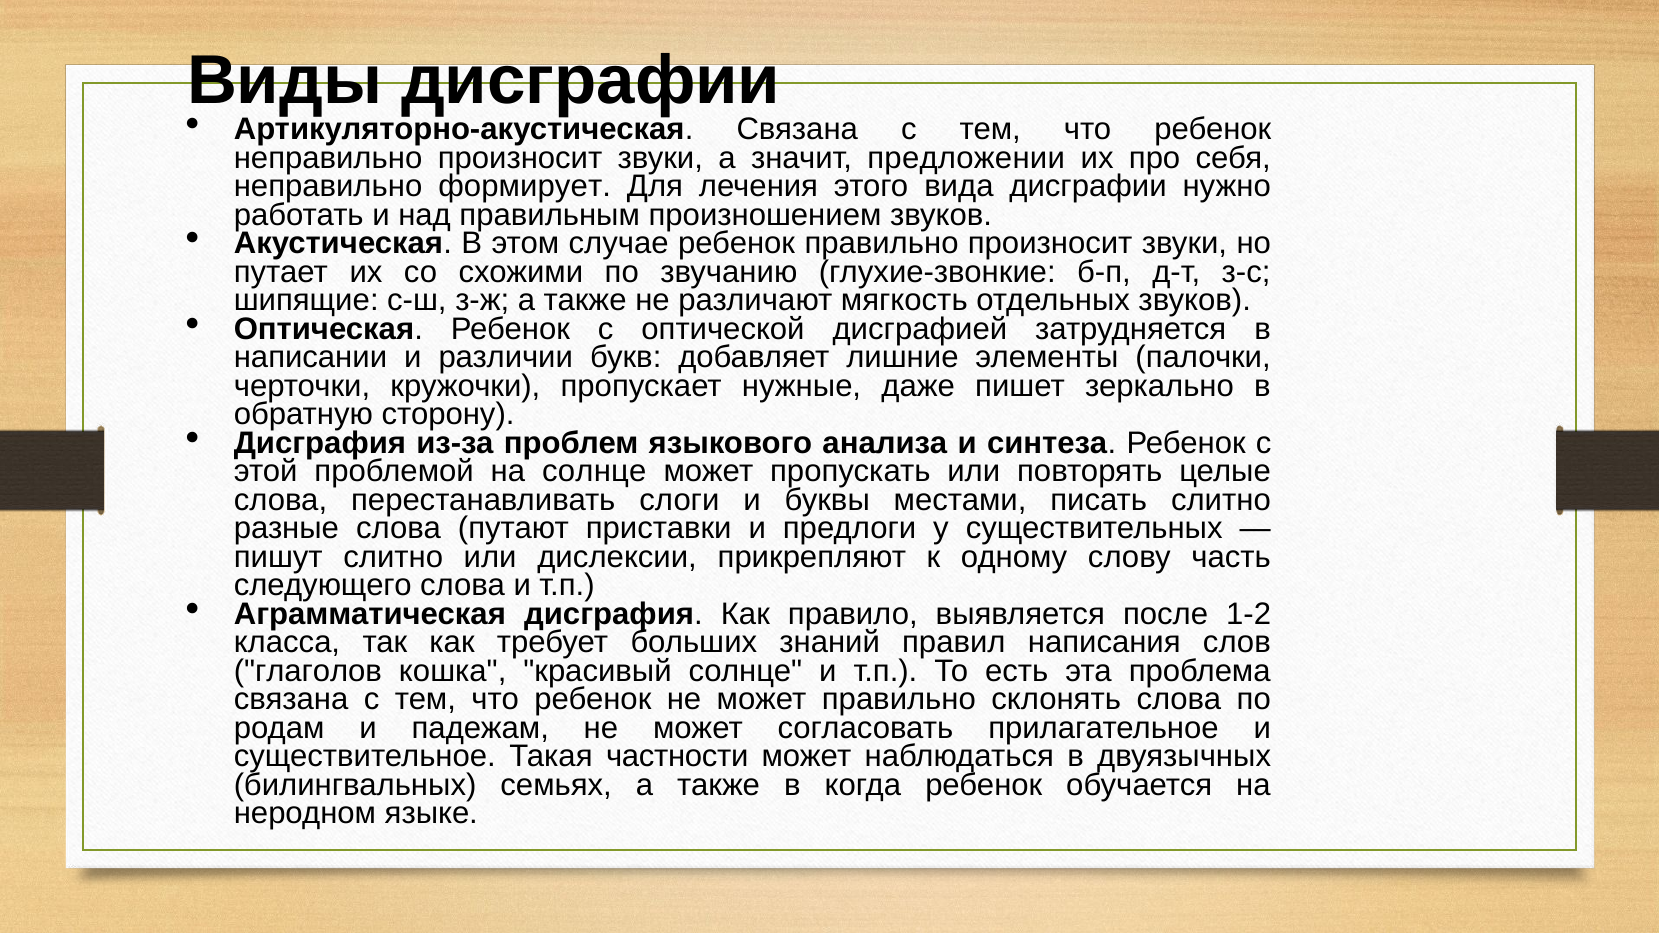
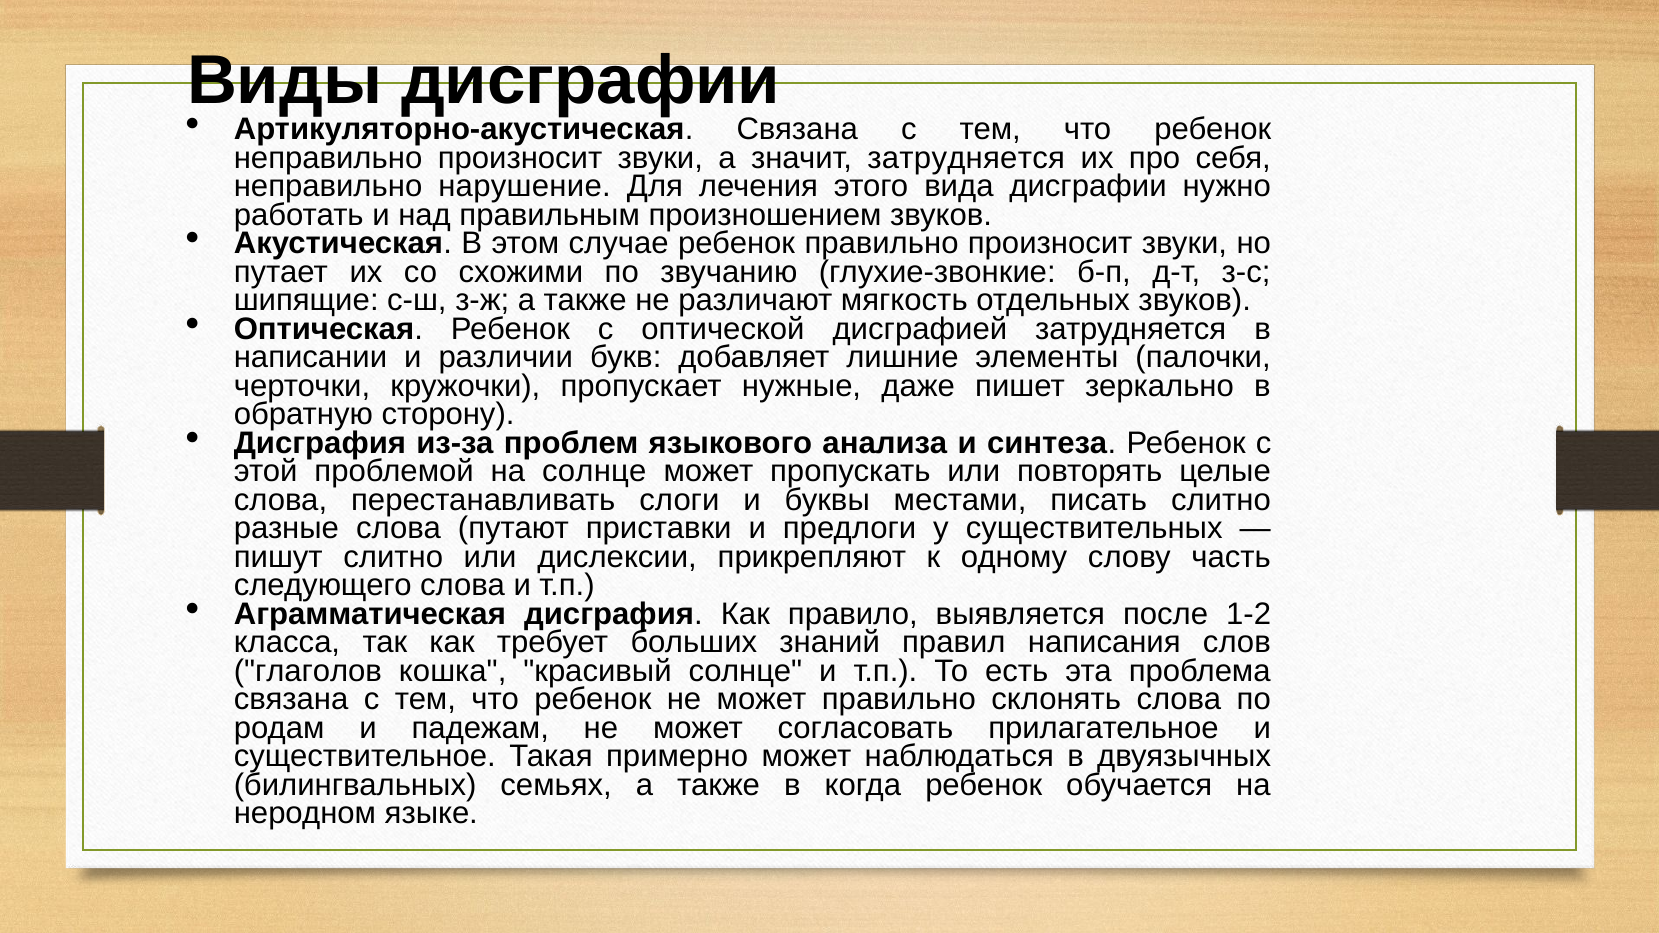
значит предложении: предложении -> затрудняется
формирует: формирует -> нарушение
частности: частности -> примерно
